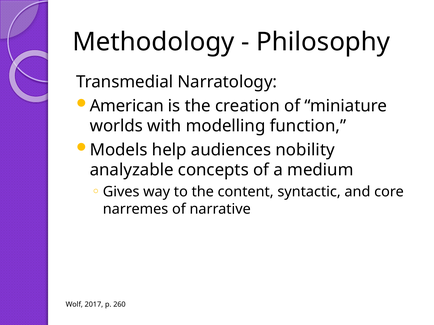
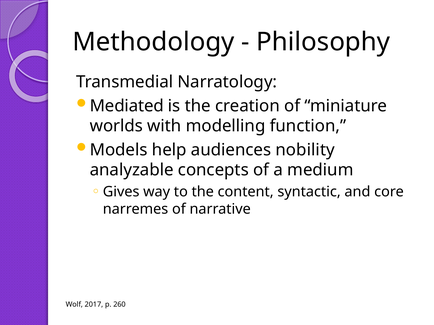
American: American -> Mediated
